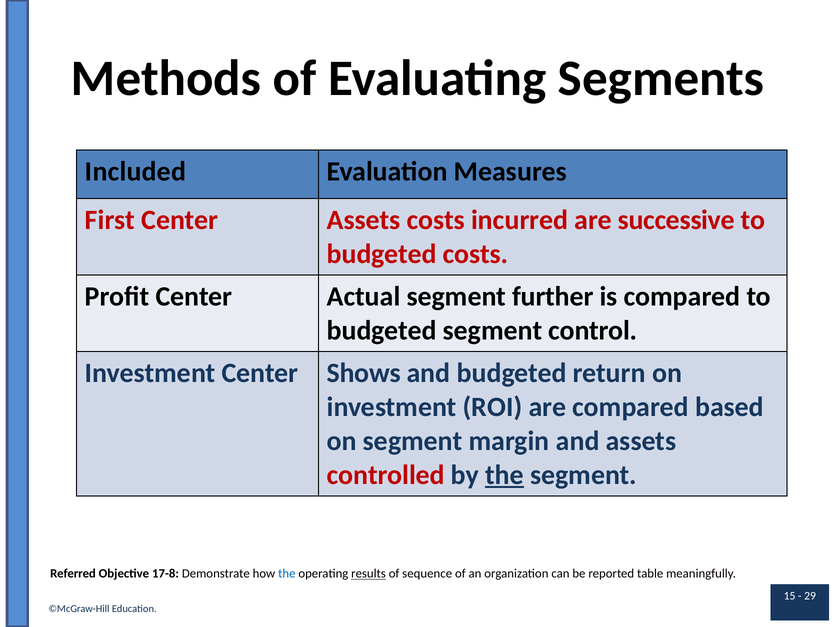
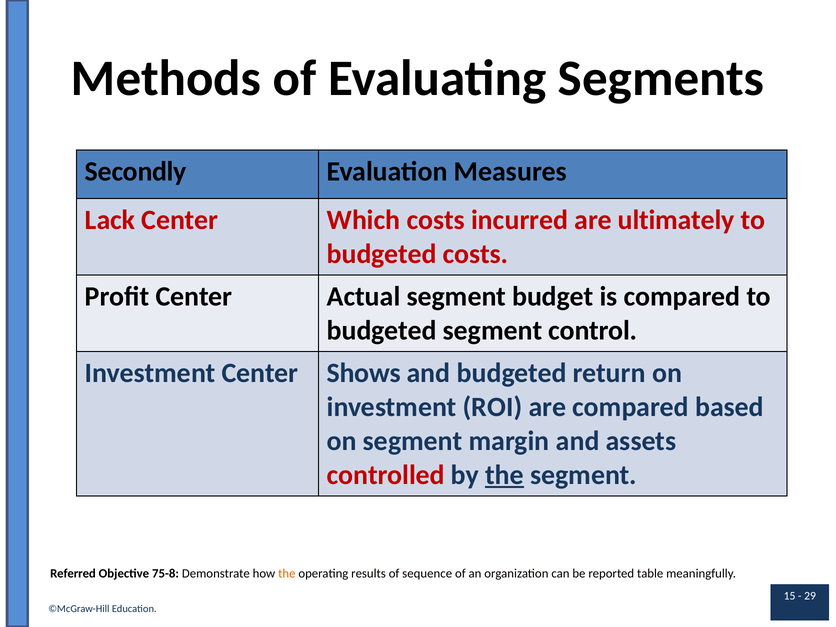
Included: Included -> Secondly
First: First -> Lack
Center Assets: Assets -> Which
successive: successive -> ultimately
further: further -> budget
17-8: 17-8 -> 75-8
the at (287, 574) colour: blue -> orange
results underline: present -> none
